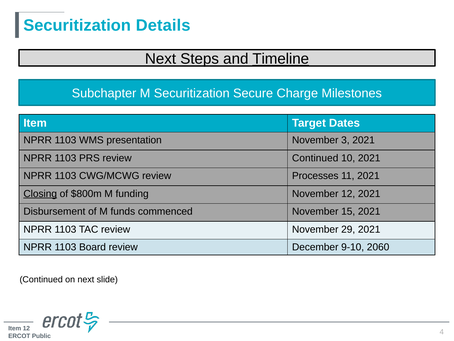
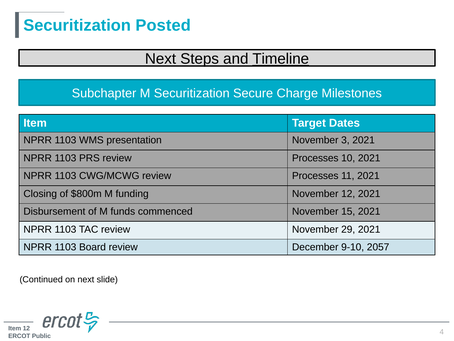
Details: Details -> Posted
PRS review Continued: Continued -> Processes
Closing underline: present -> none
2060: 2060 -> 2057
